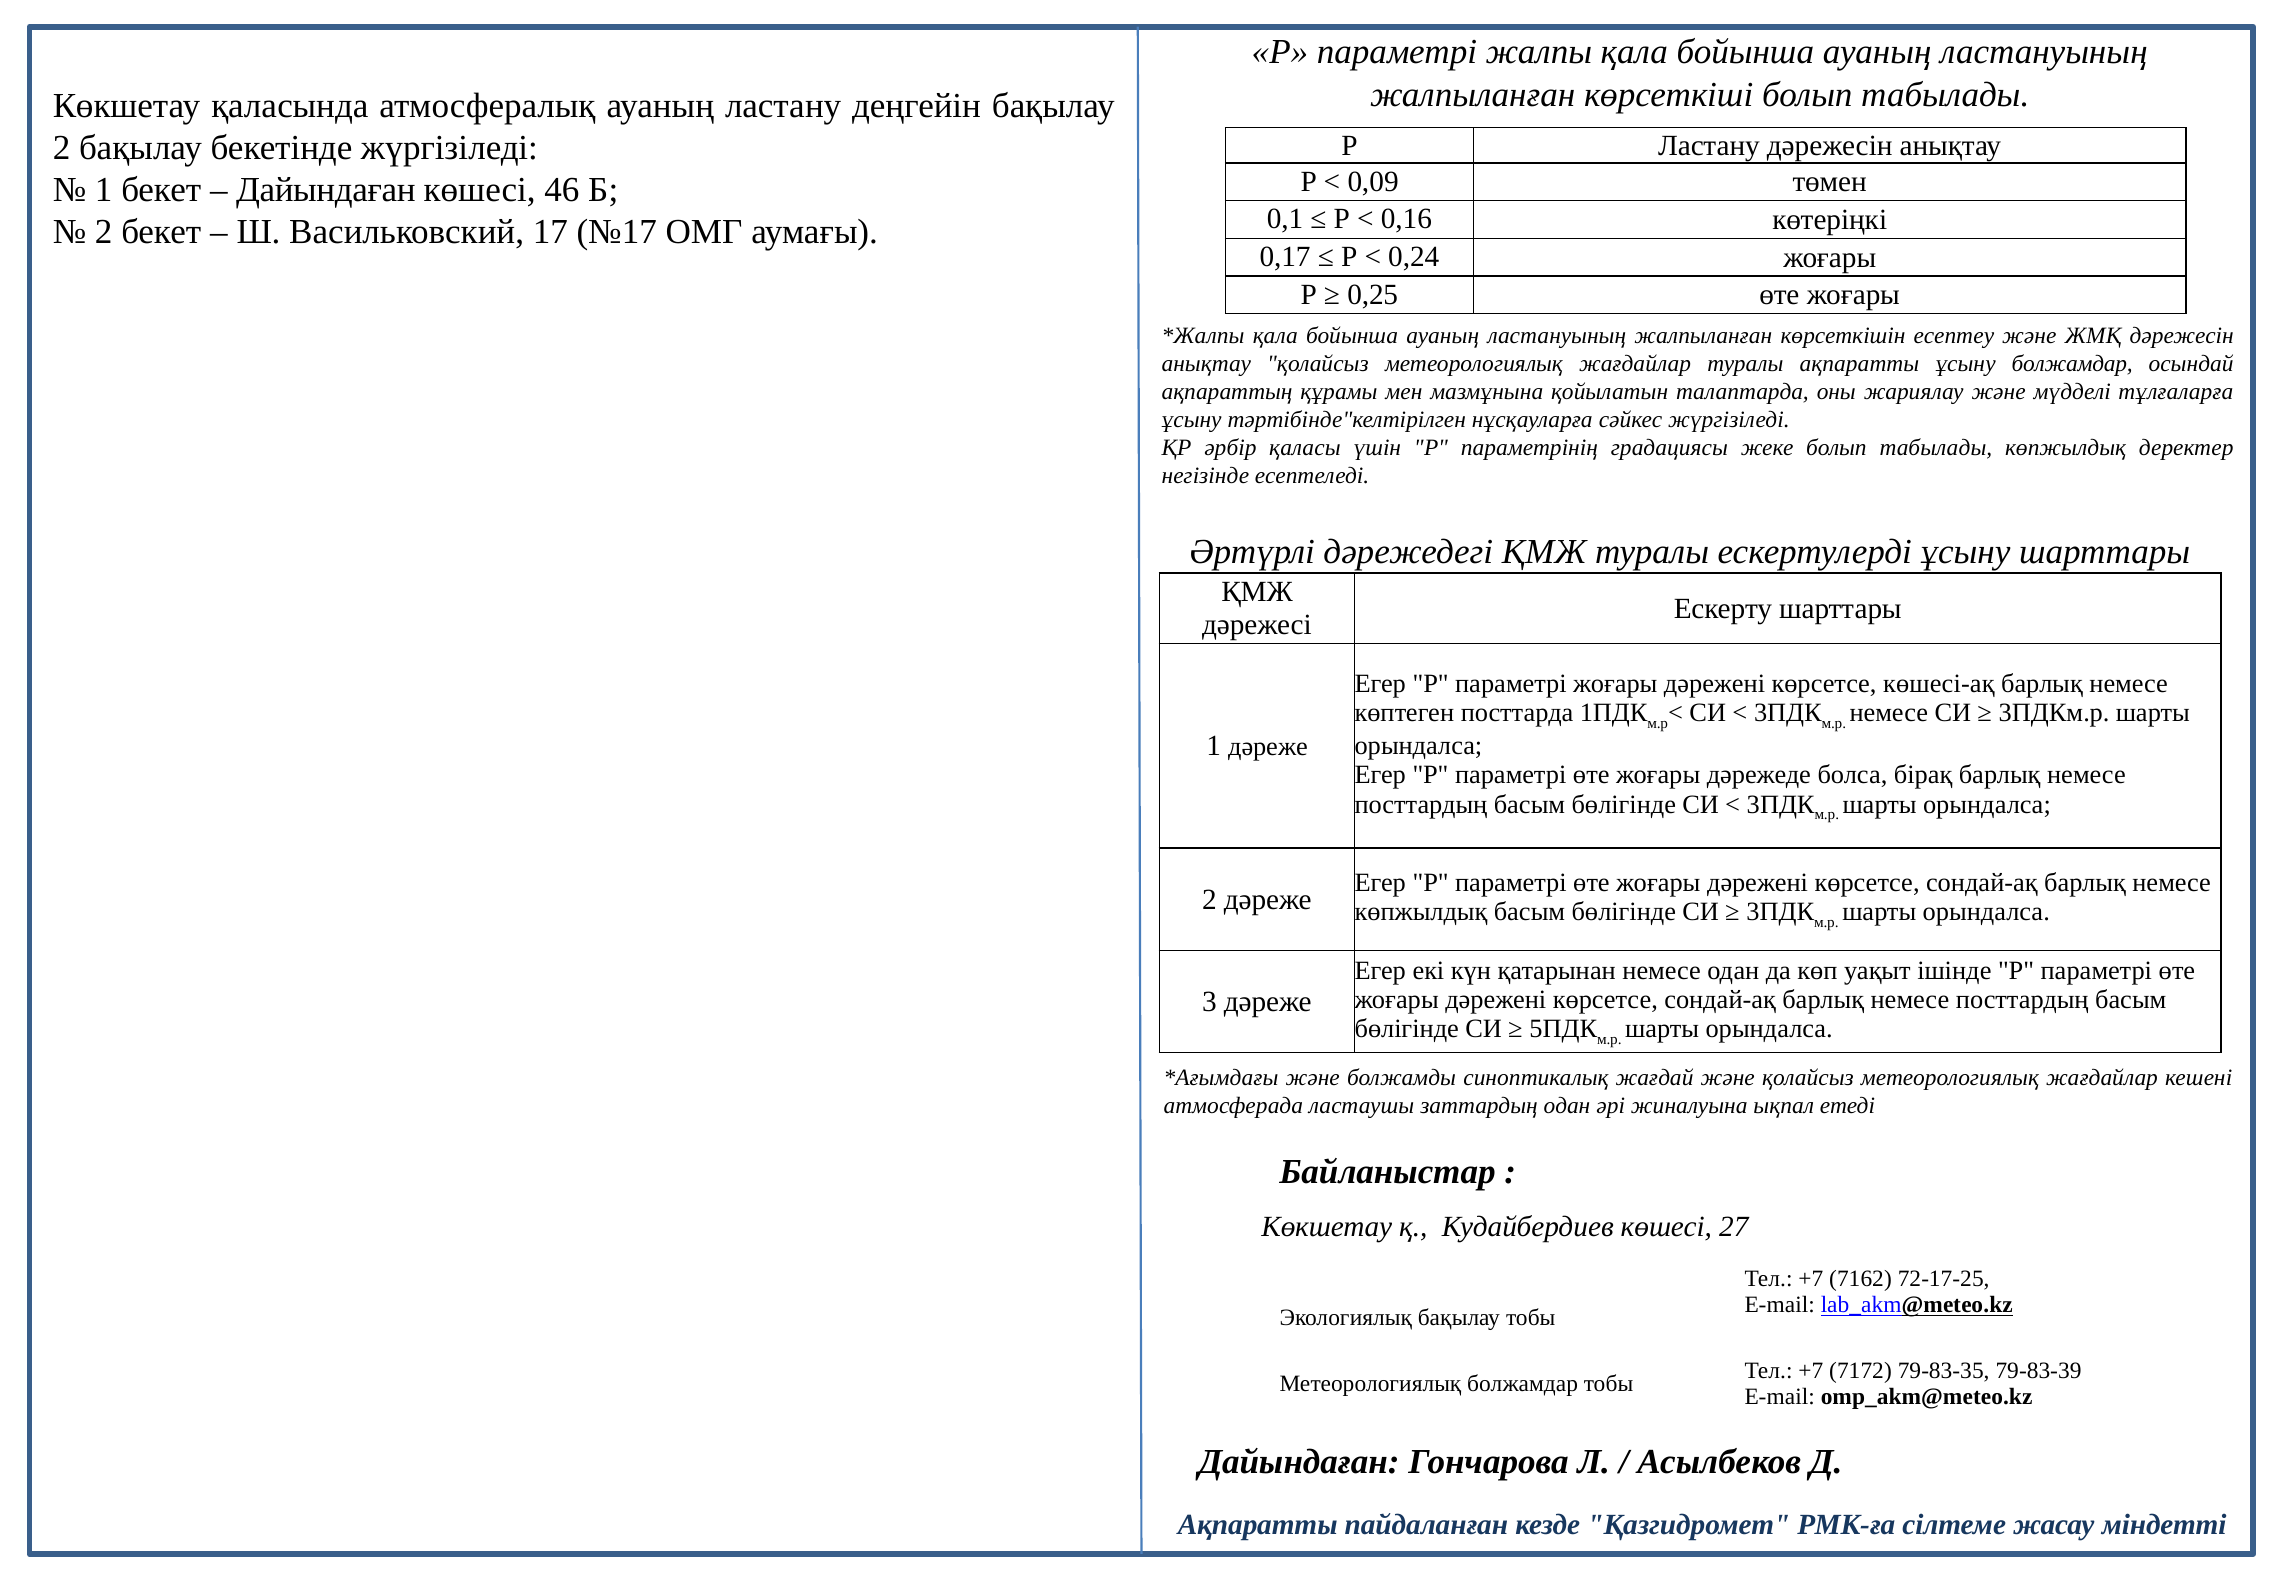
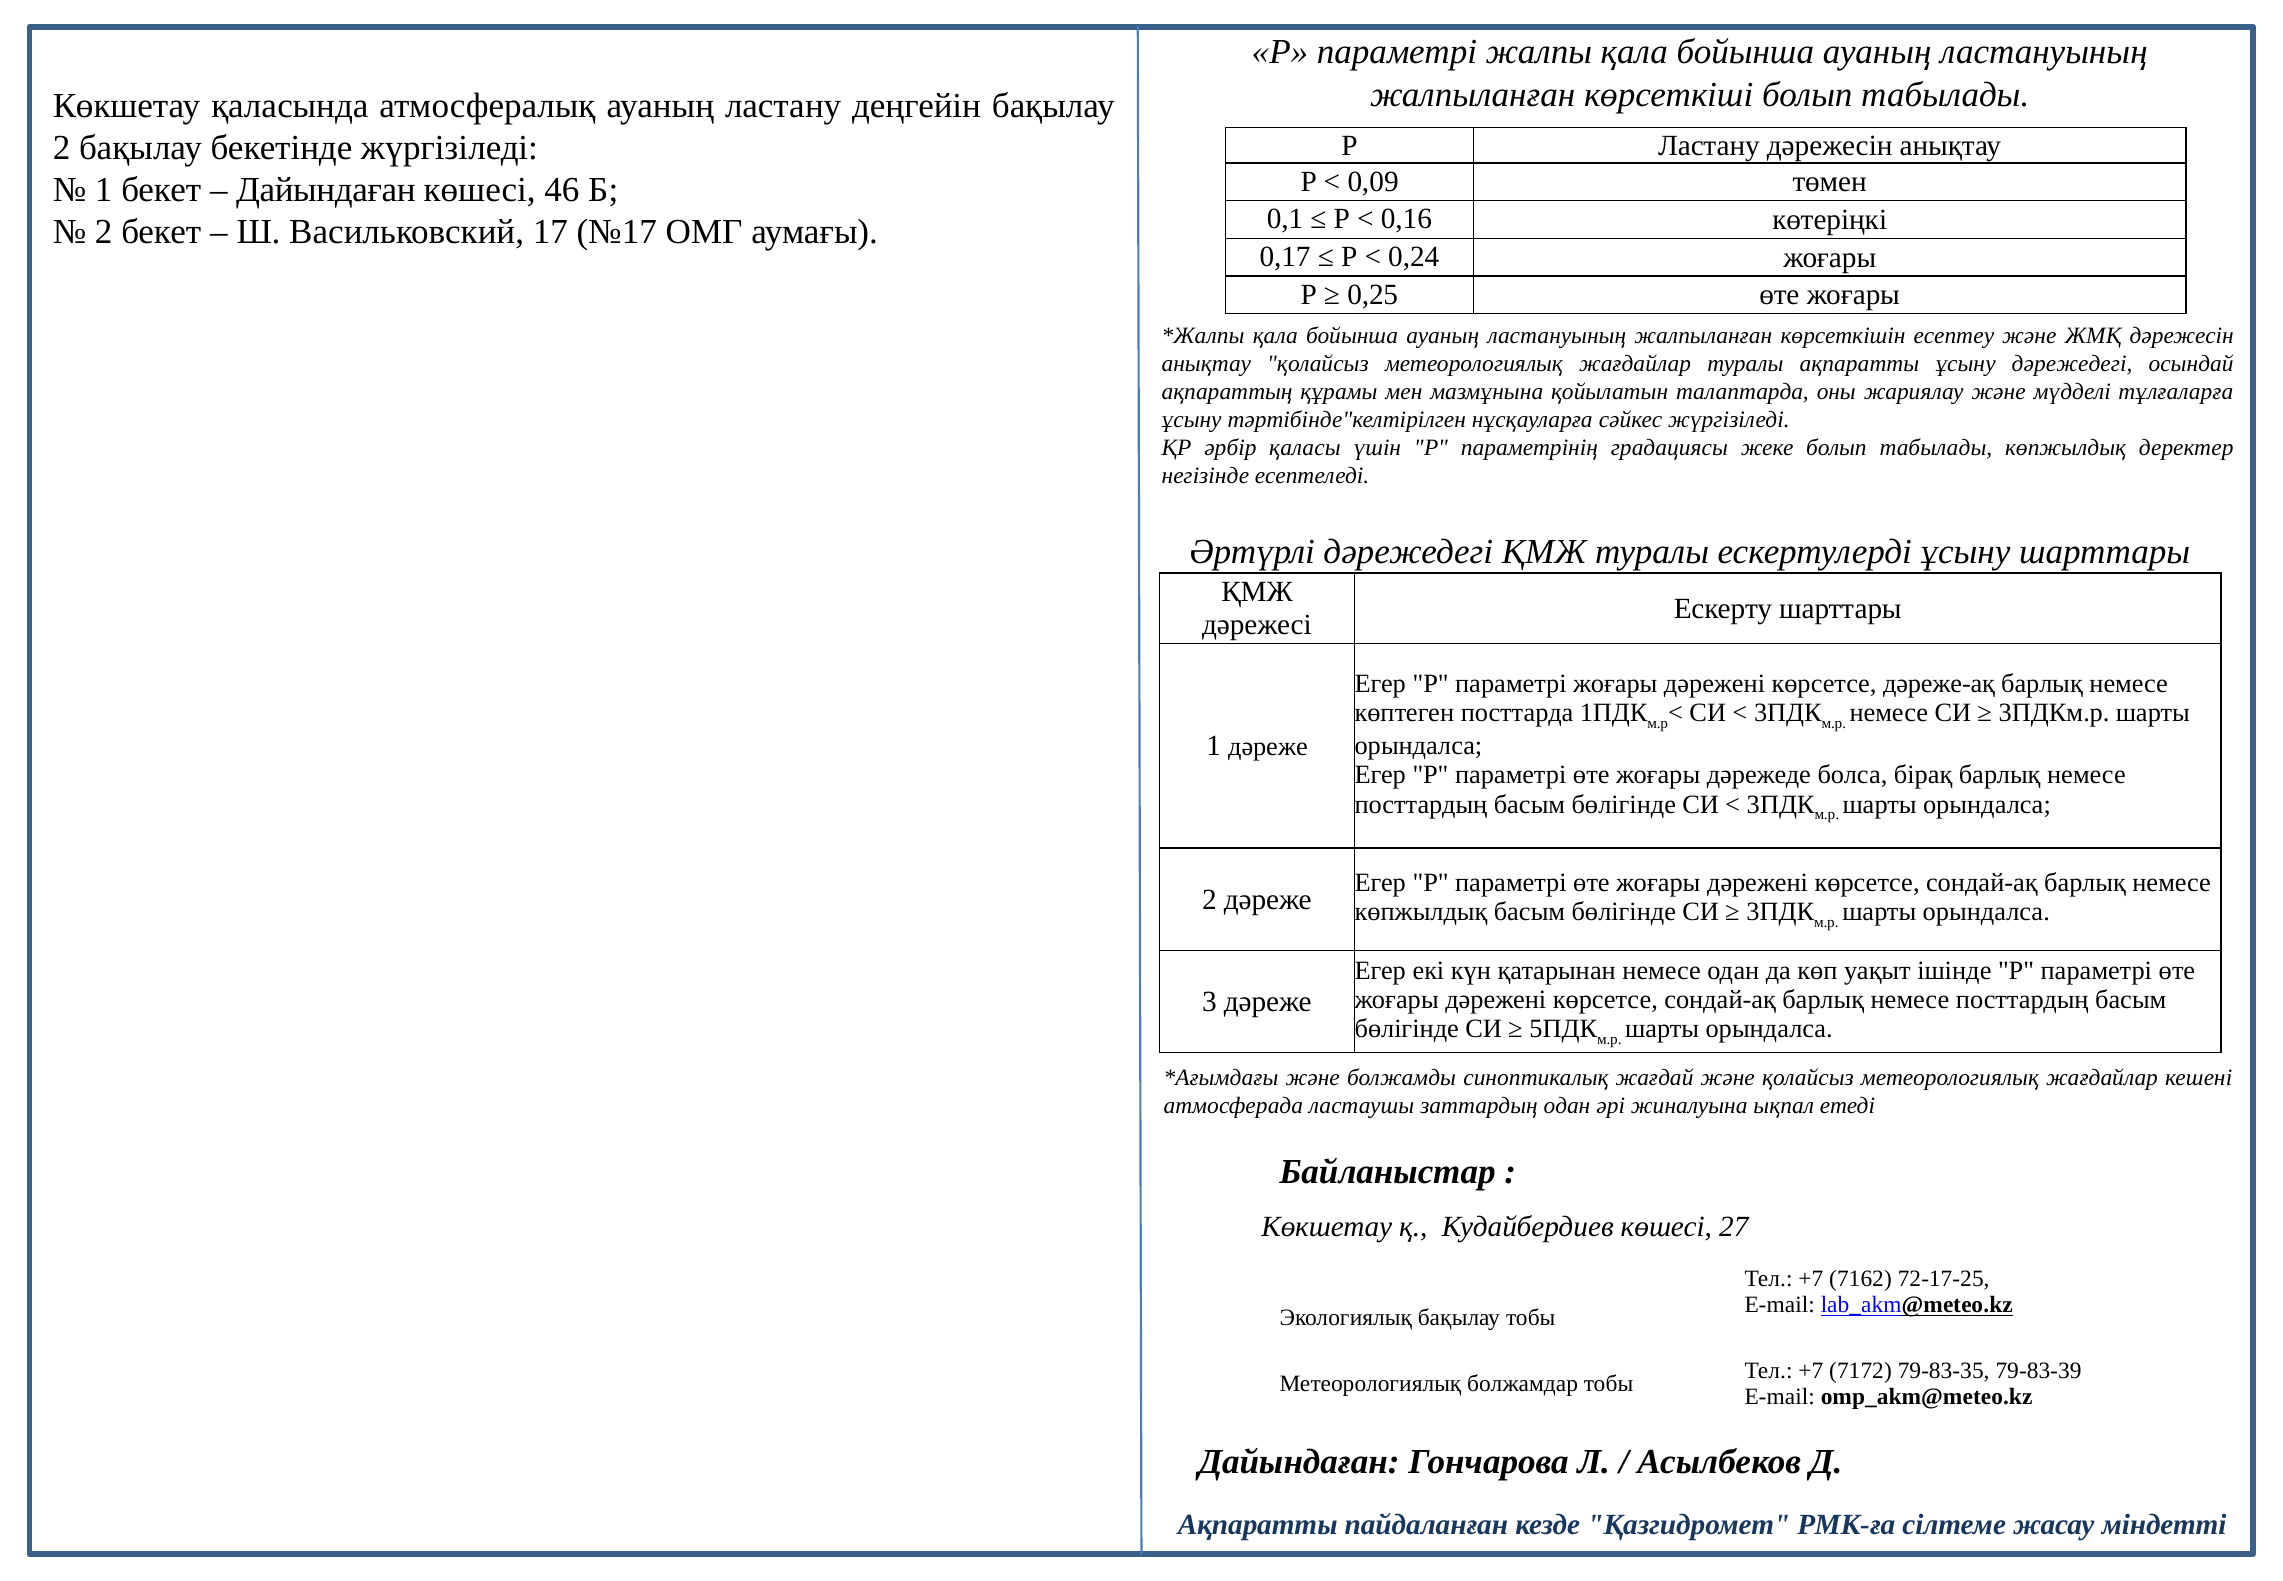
ұсыну болжамдар: болжамдар -> дәрежедегі
көшесі-ақ: көшесі-ақ -> дәреже-ақ
